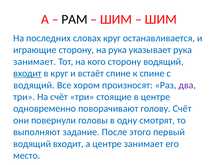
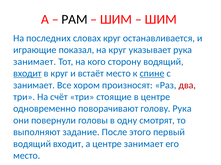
играющие сторону: сторону -> показал
на рука: рука -> круг
встаёт спине: спине -> место
спине at (152, 74) underline: none -> present
водящий at (34, 86): водящий -> занимает
два colour: purple -> red
голову Счёт: Счёт -> Рука
